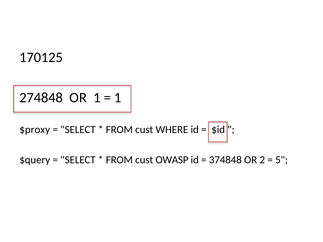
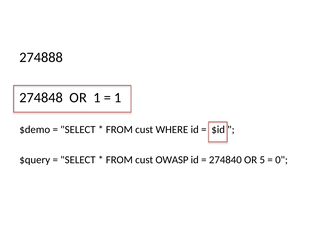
170125: 170125 -> 274888
$proxy: $proxy -> $demo
374848: 374848 -> 274840
2: 2 -> 5
5: 5 -> 0
